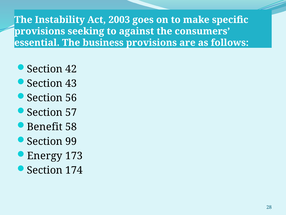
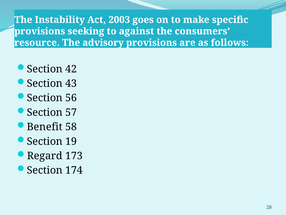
essential: essential -> resource
business: business -> advisory
99: 99 -> 19
Energy: Energy -> Regard
